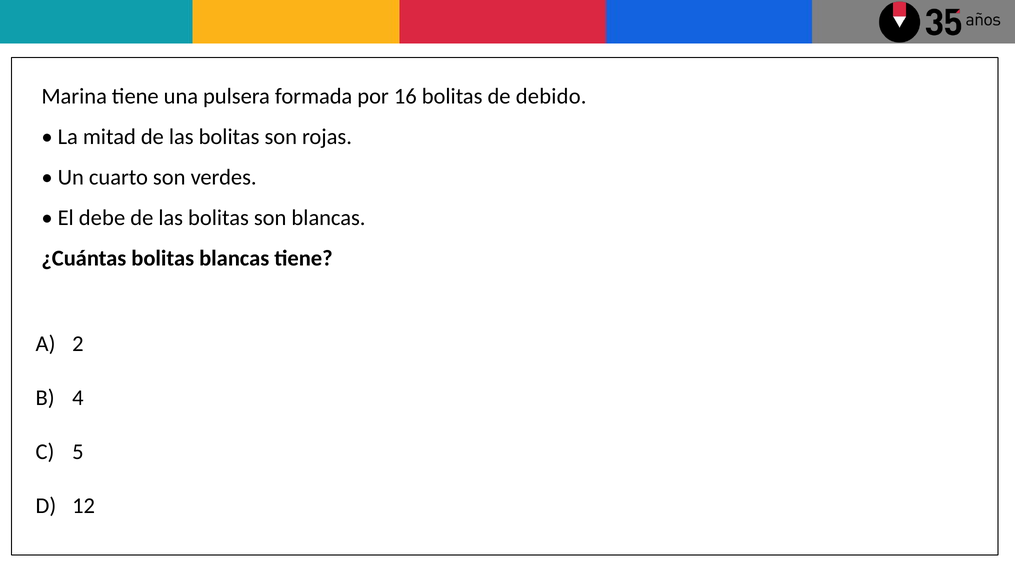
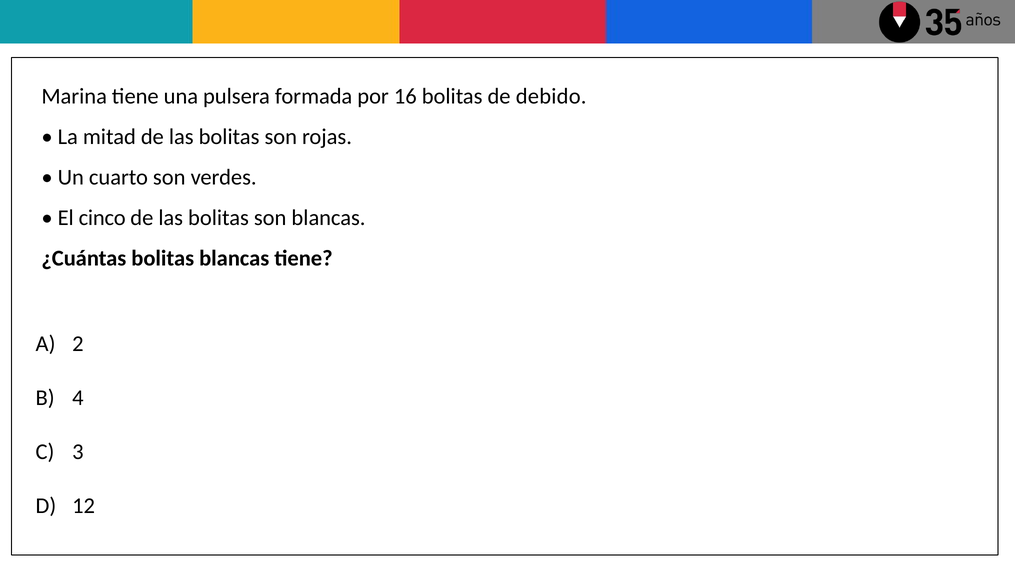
debe: debe -> cinco
5: 5 -> 3
